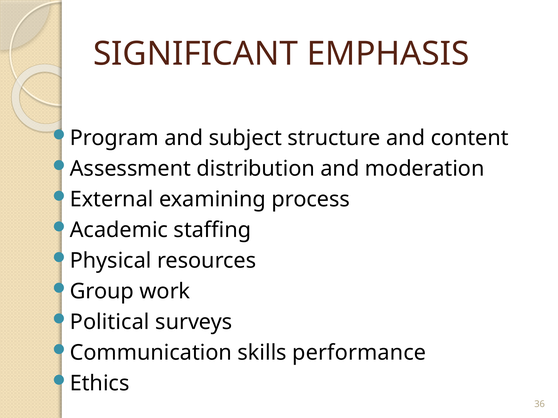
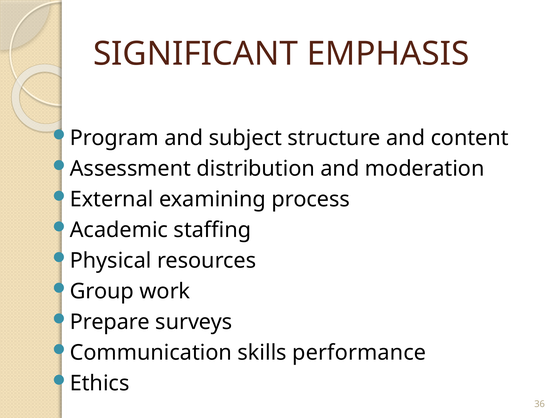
Political: Political -> Prepare
